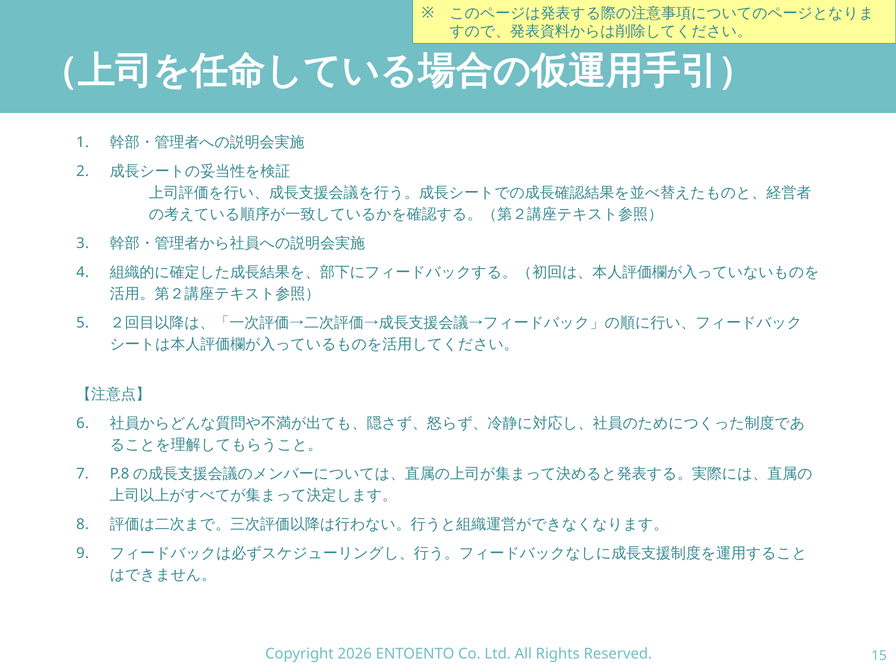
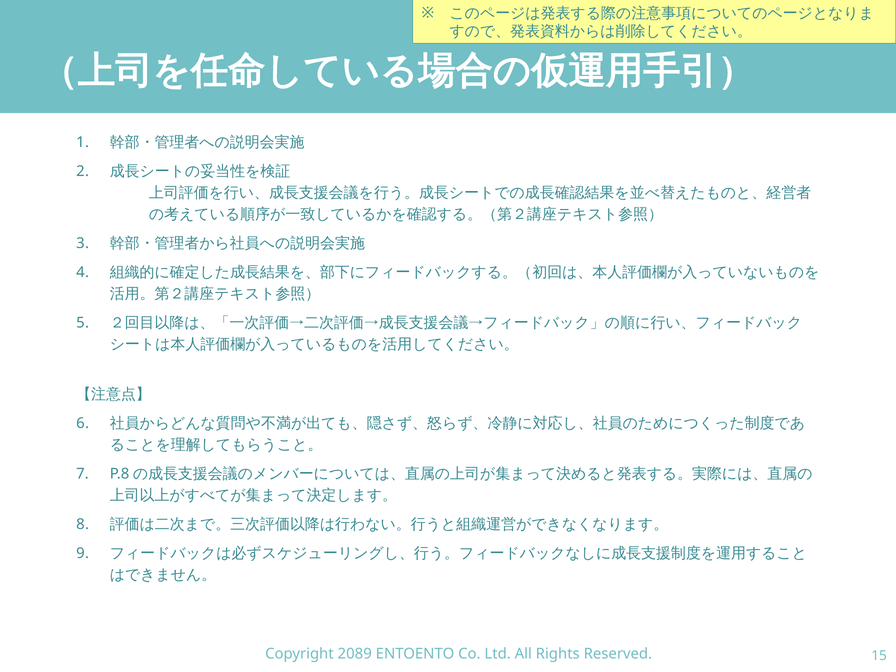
2026: 2026 -> 2089
